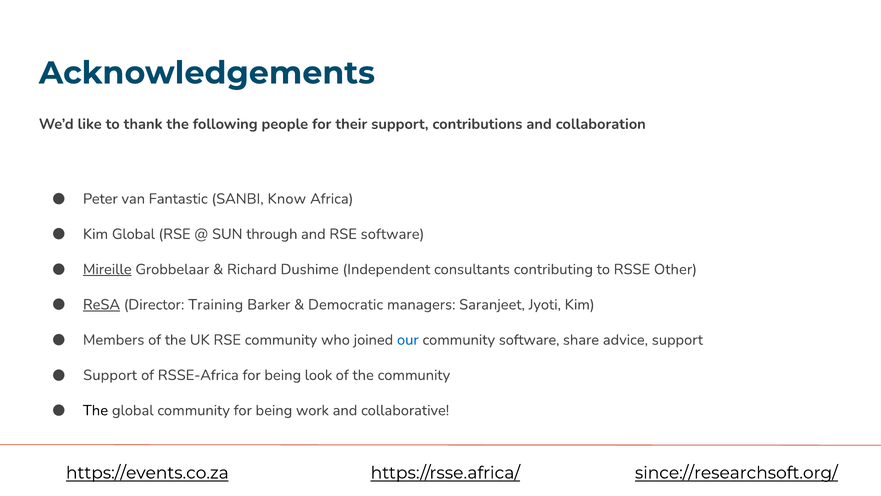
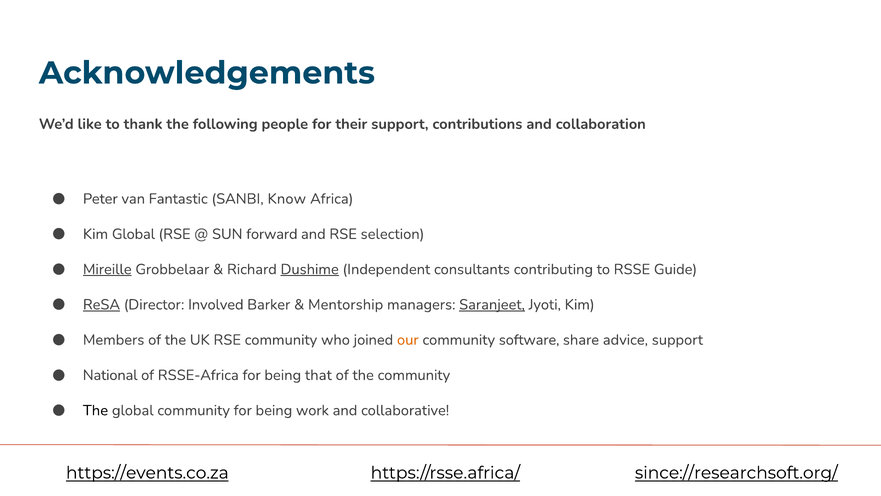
through: through -> forward
RSE software: software -> selection
Dushime underline: none -> present
Other: Other -> Guide
Training: Training -> Involved
Democratic: Democratic -> Mentorship
Saranjeet underline: none -> present
our colour: blue -> orange
Support at (110, 375): Support -> National
look: look -> that
